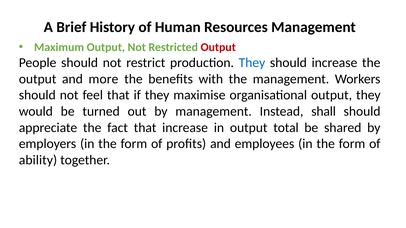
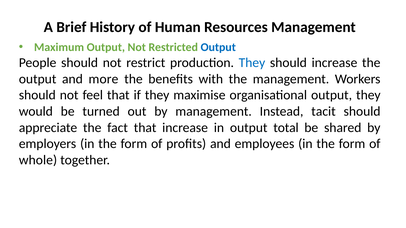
Output at (218, 47) colour: red -> blue
shall: shall -> tacit
ability: ability -> whole
